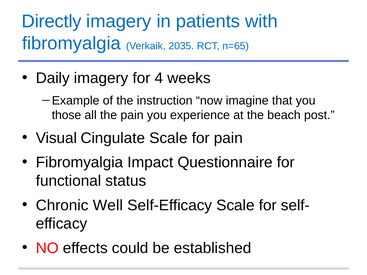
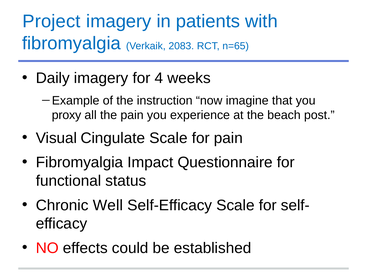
Directly: Directly -> Project
2035: 2035 -> 2083
those: those -> proxy
